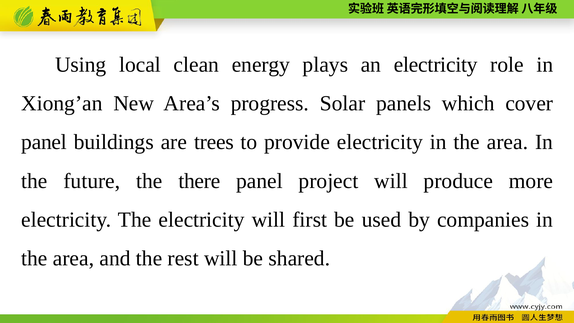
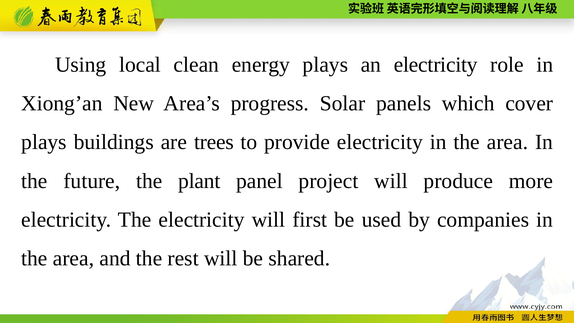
panel at (44, 142): panel -> plays
there: there -> plant
